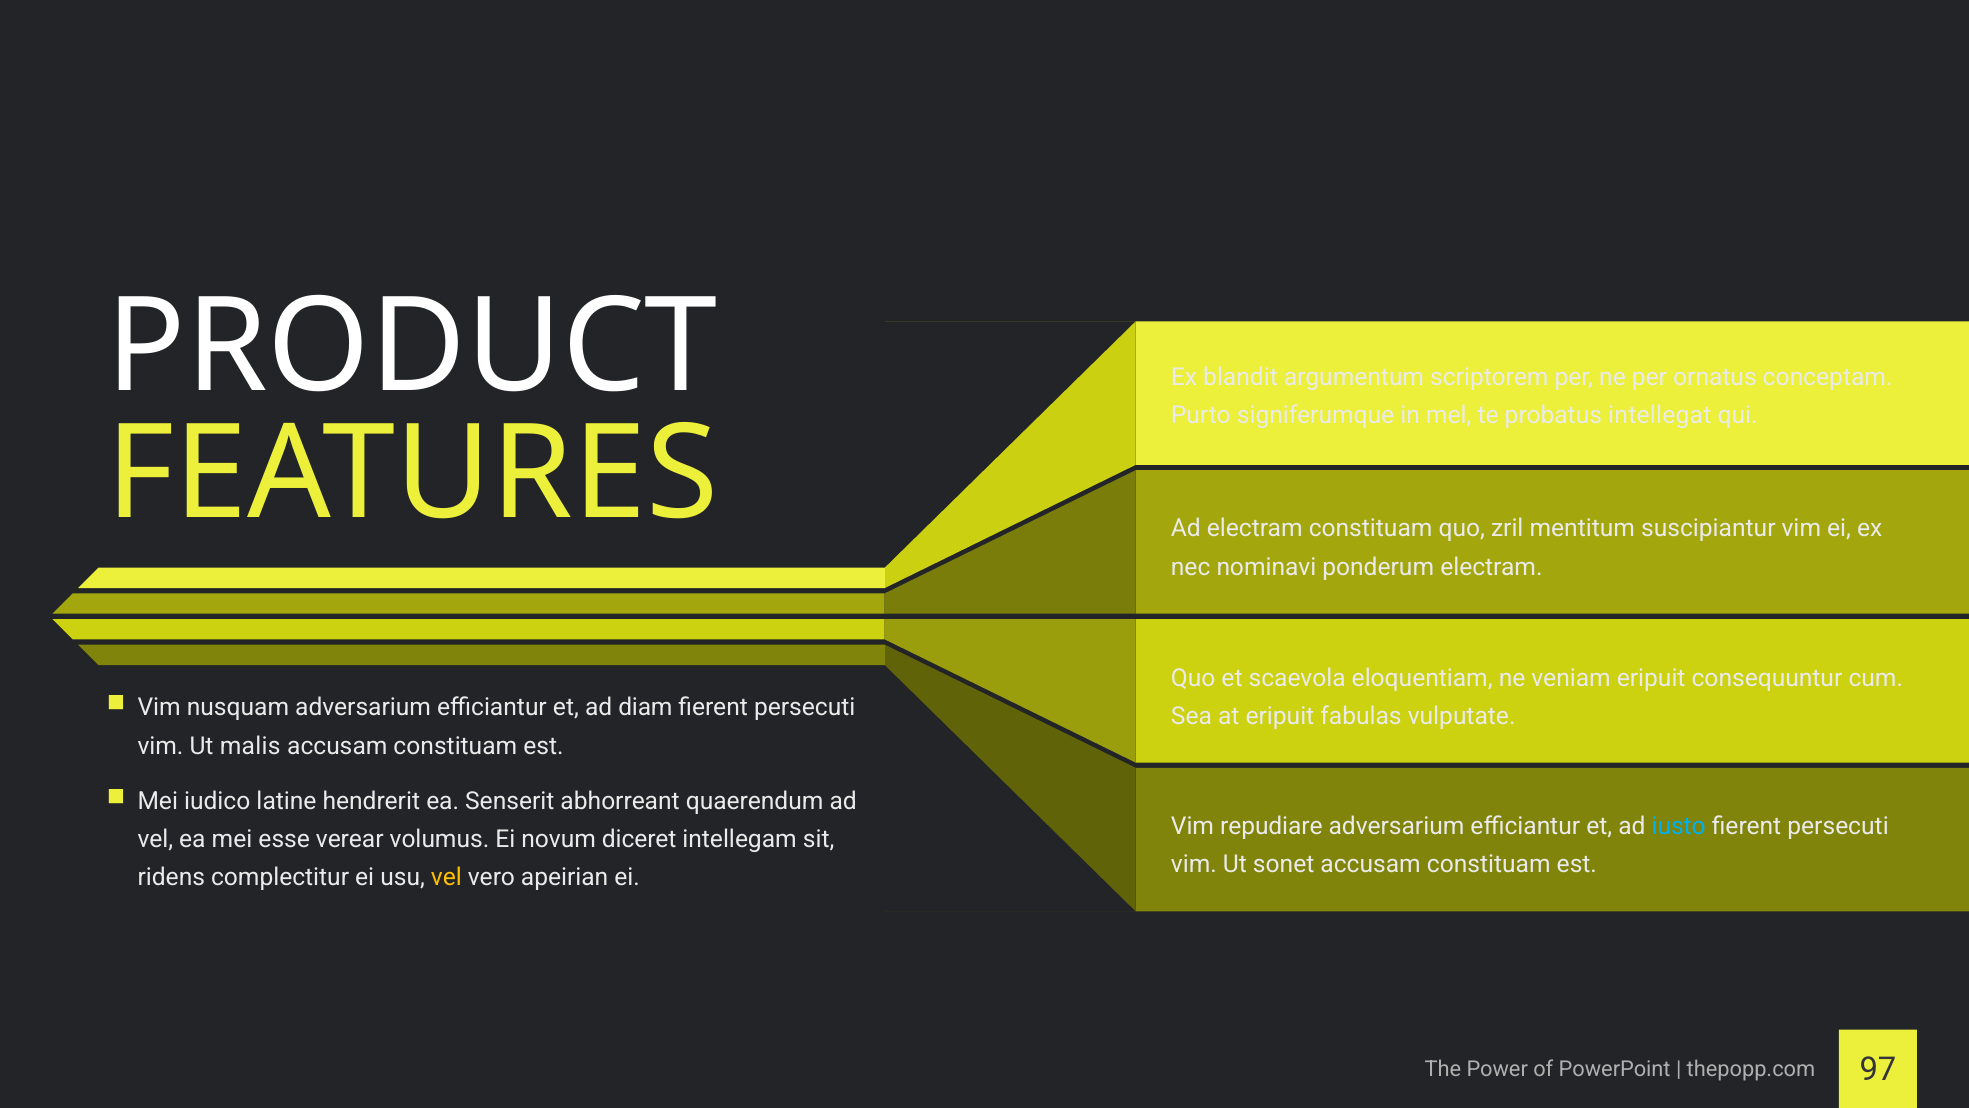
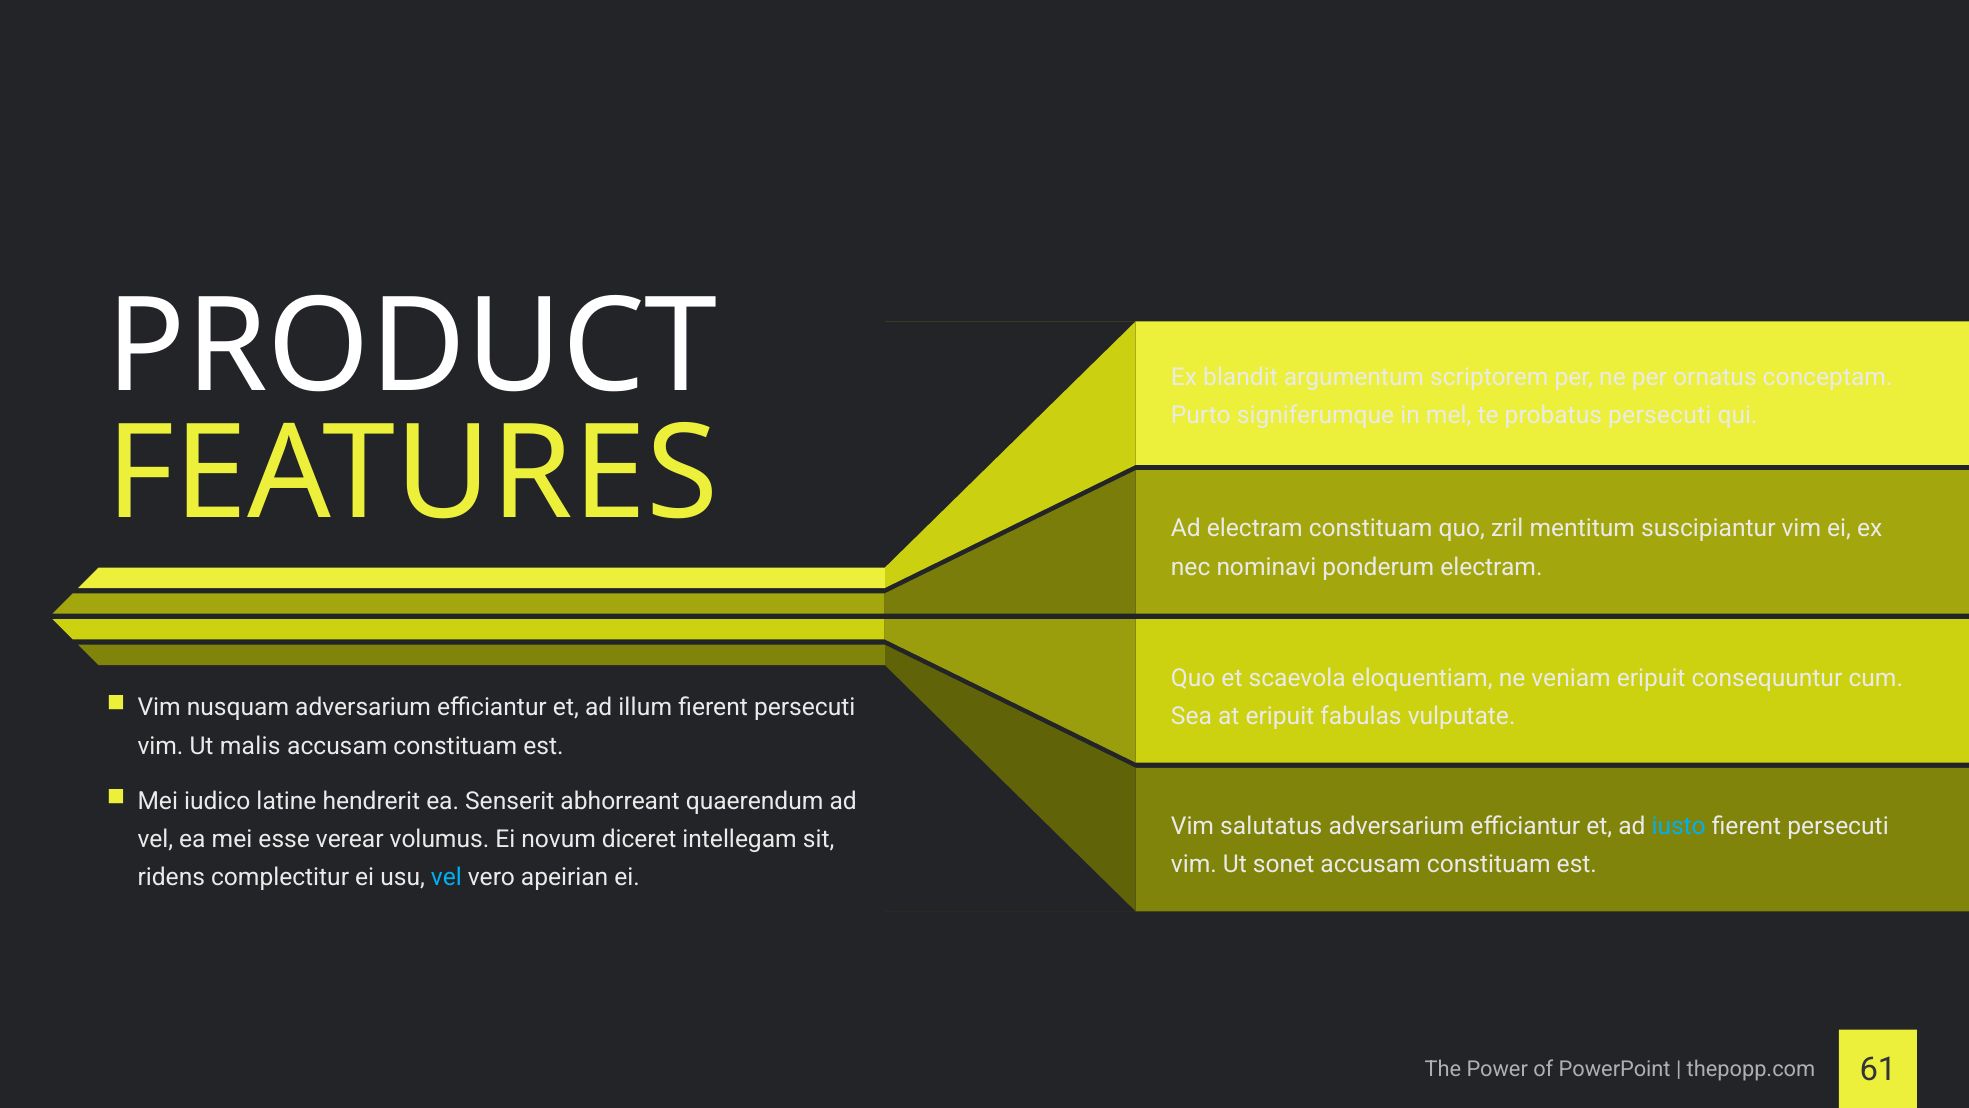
probatus intellegat: intellegat -> persecuti
diam: diam -> illum
repudiare: repudiare -> salutatus
vel at (446, 877) colour: yellow -> light blue
97: 97 -> 61
